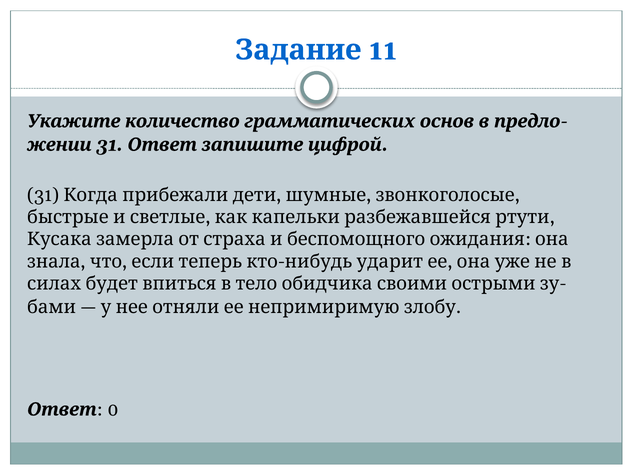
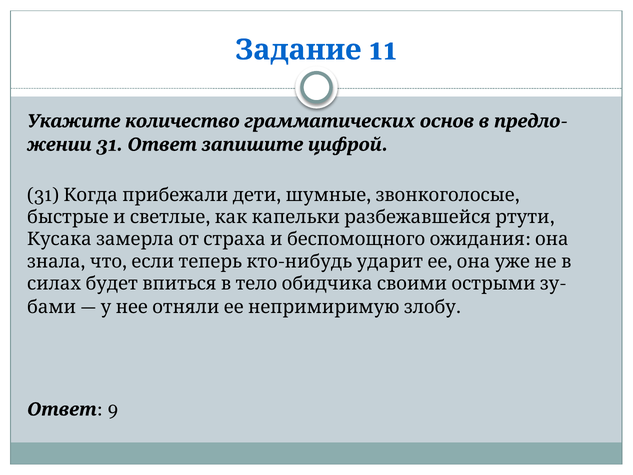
0: 0 -> 9
